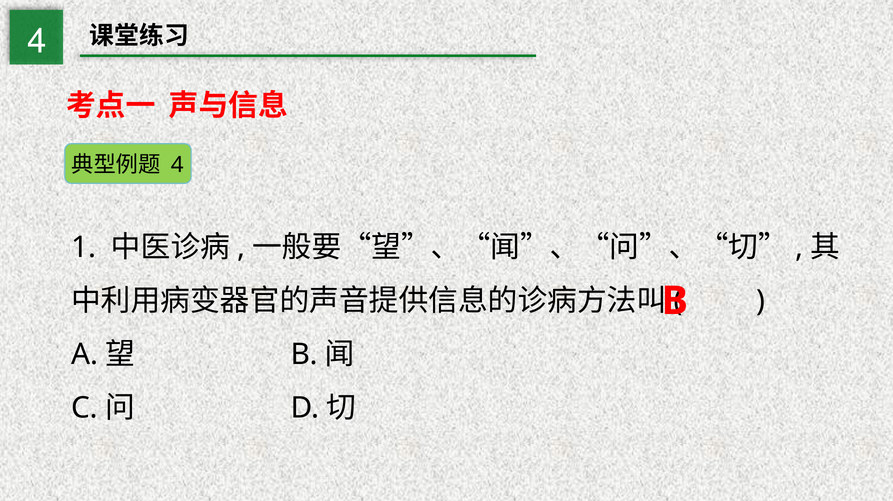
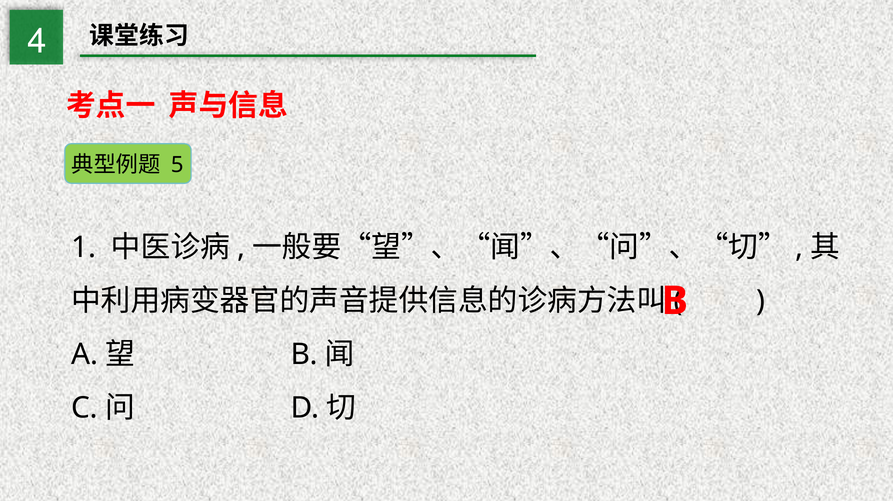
4 at (177, 165): 4 -> 5
